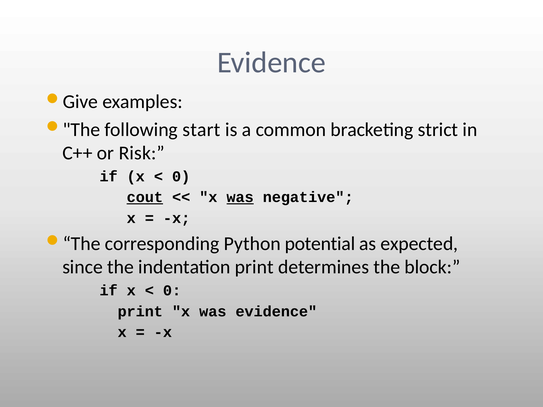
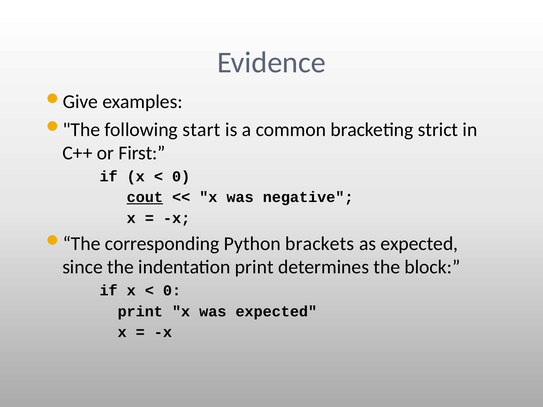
Risk: Risk -> First
was at (240, 197) underline: present -> none
potential: potential -> brackets
was evidence: evidence -> expected
